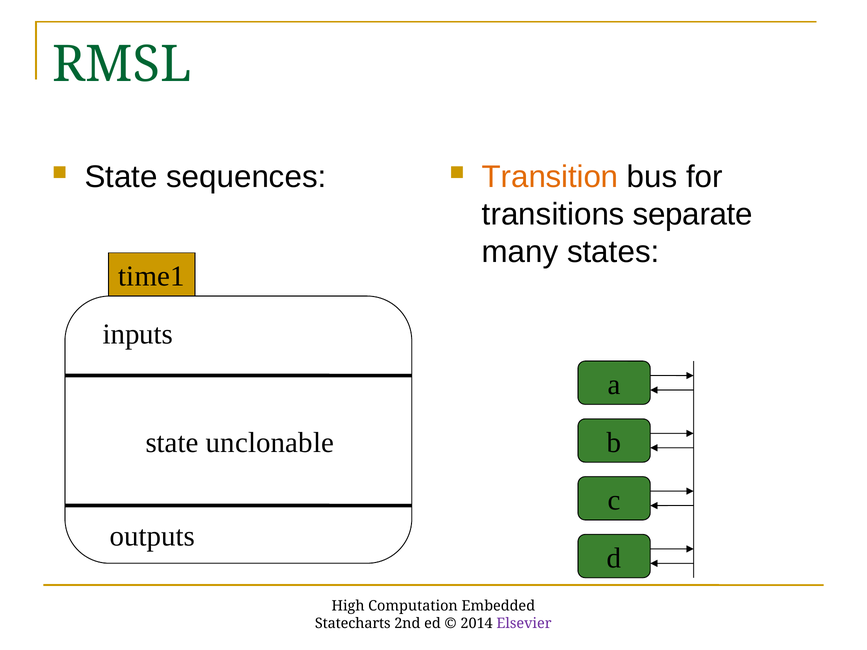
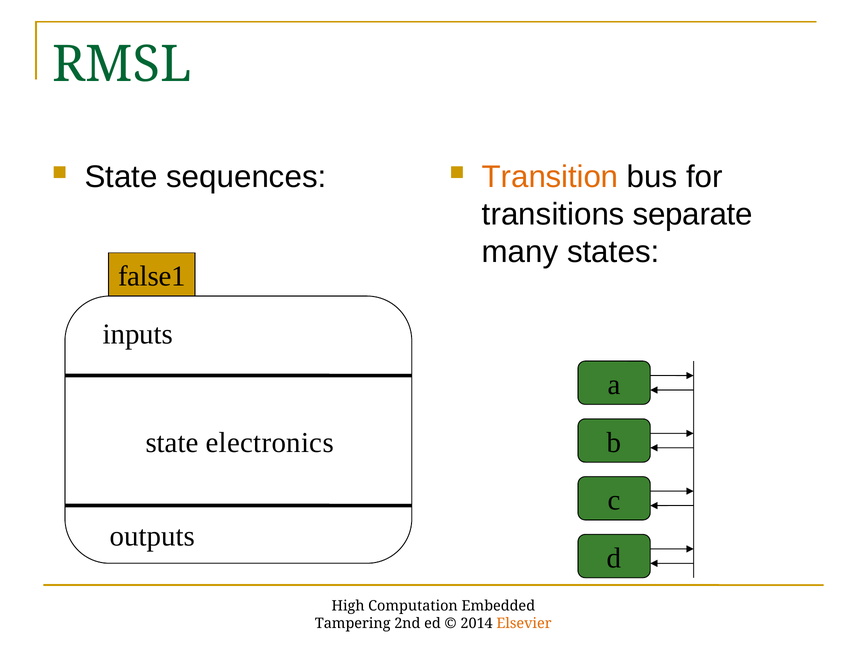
time1: time1 -> false1
unclonable: unclonable -> electronics
Statecharts: Statecharts -> Tampering
Elsevier colour: purple -> orange
